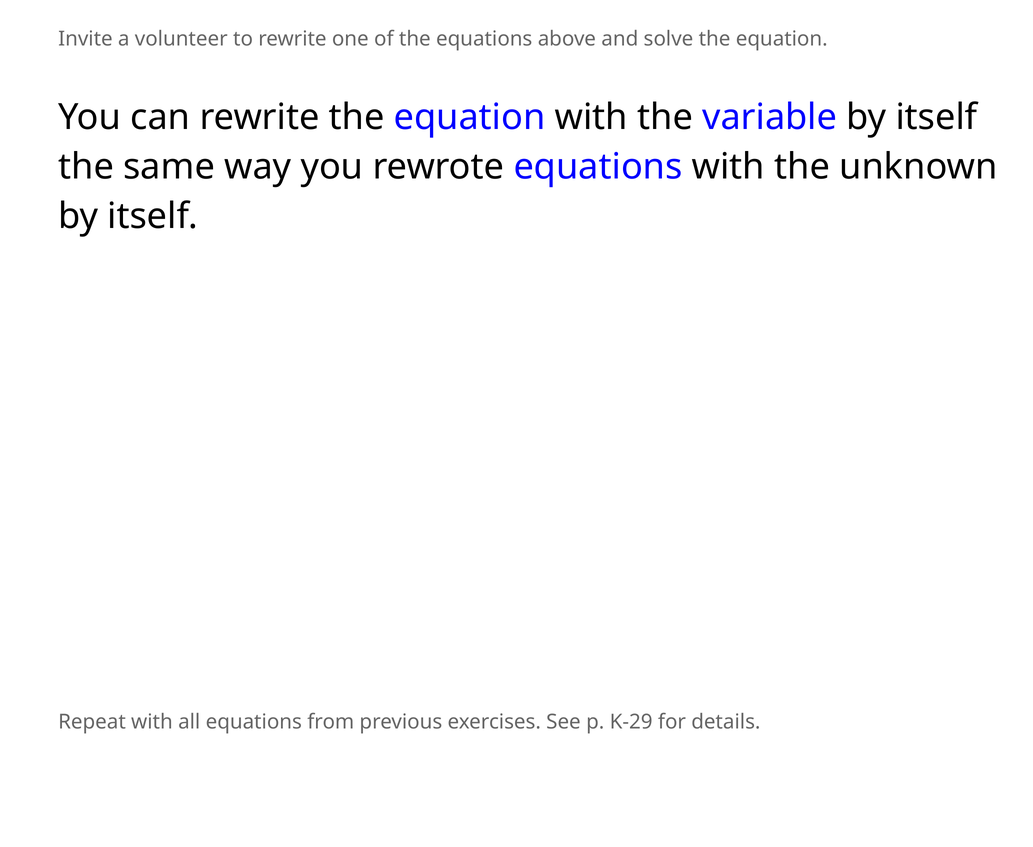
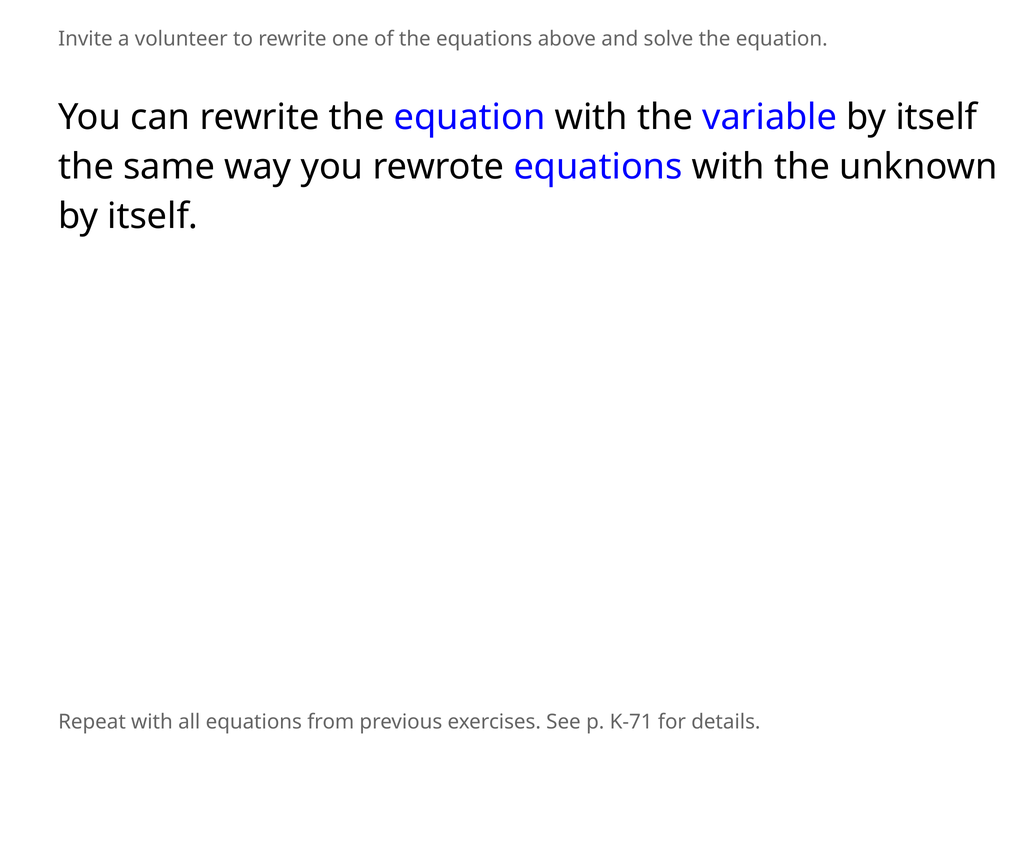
K-29: K-29 -> K-71
